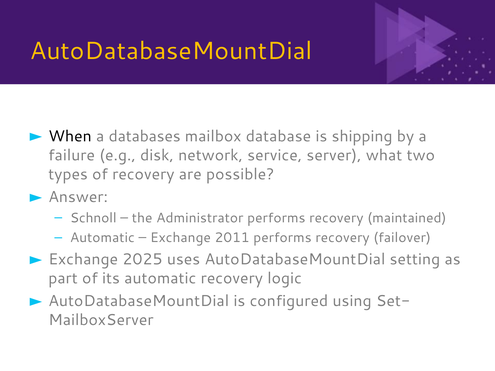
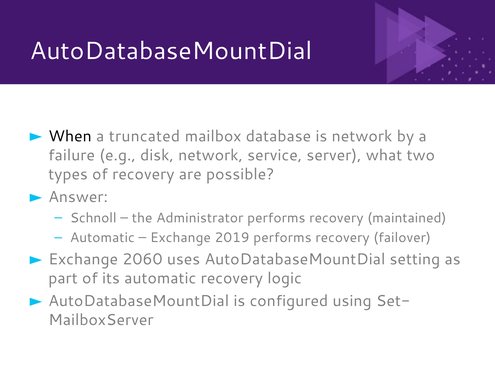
AutoDatabaseMountDial at (171, 51) colour: yellow -> white
databases: databases -> truncated
is shipping: shipping -> network
2011: 2011 -> 2019
2025: 2025 -> 2060
